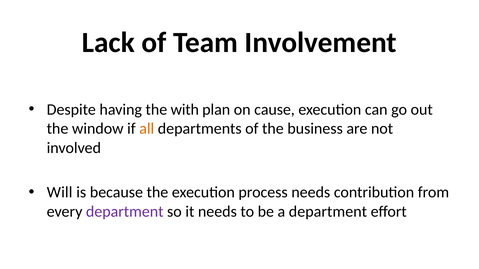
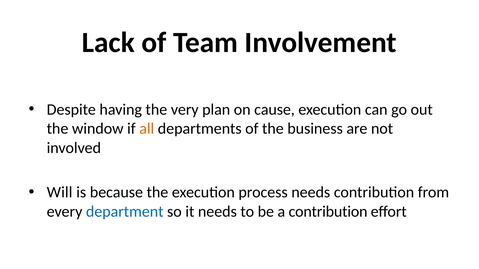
with: with -> very
department at (125, 212) colour: purple -> blue
a department: department -> contribution
